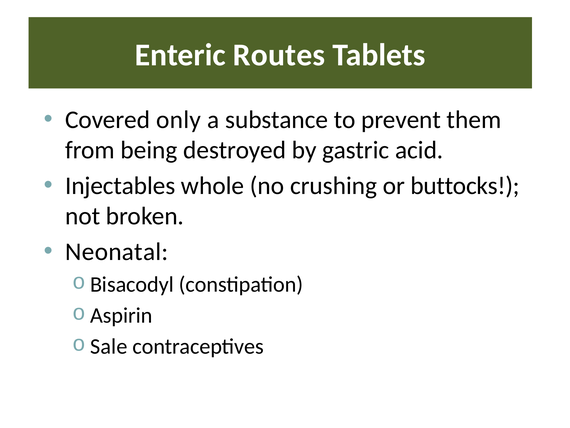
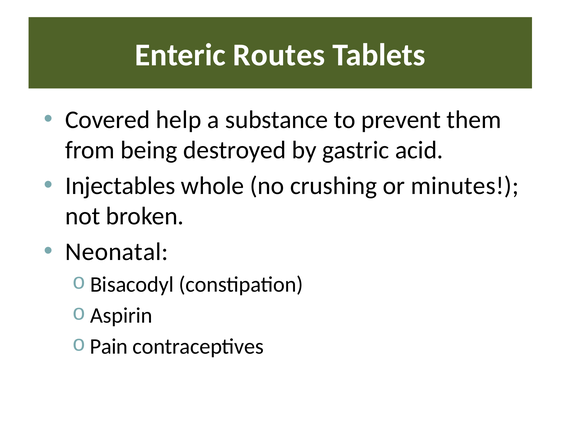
only: only -> help
buttocks: buttocks -> minutes
Sale: Sale -> Pain
